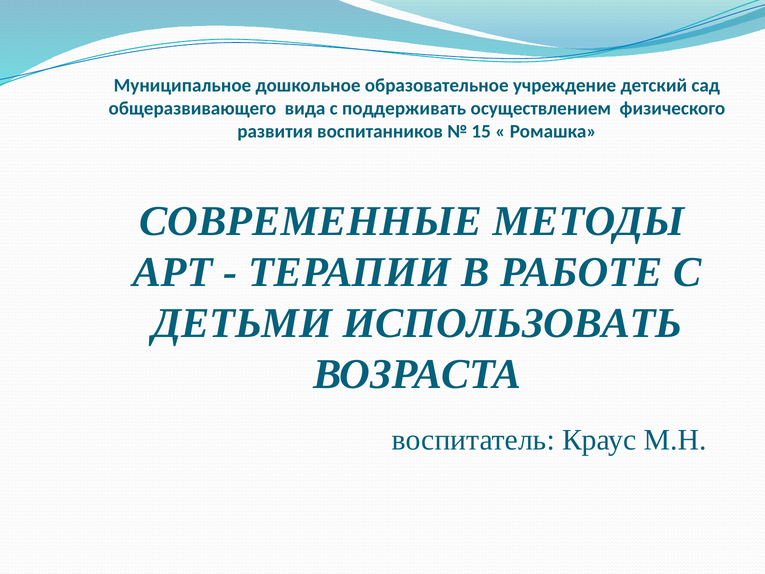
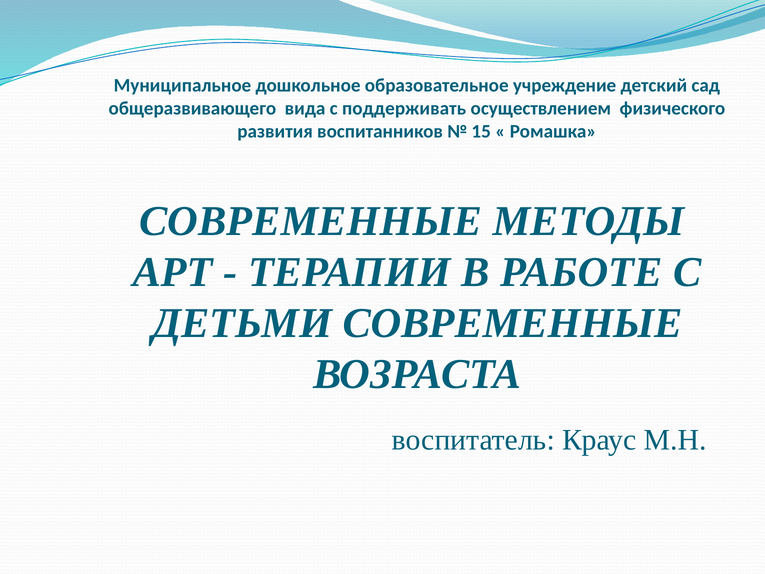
ДЕТЬМИ ИСПОЛЬЗОВАТЬ: ИСПОЛЬЗОВАТЬ -> СОВРЕМЕННЫЕ
